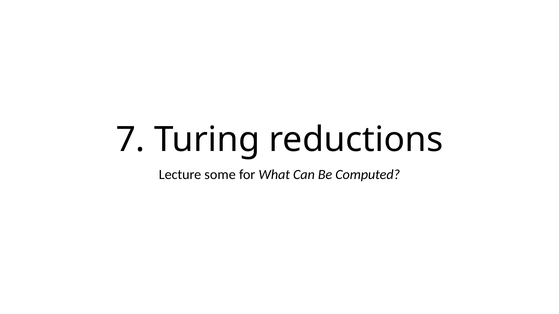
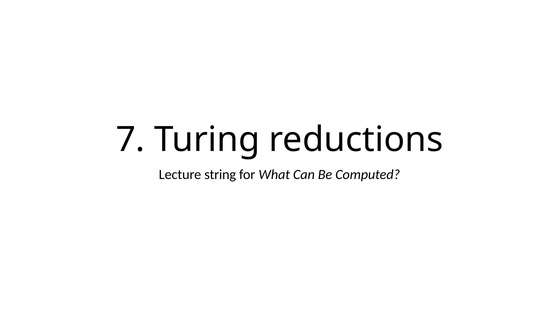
some: some -> string
